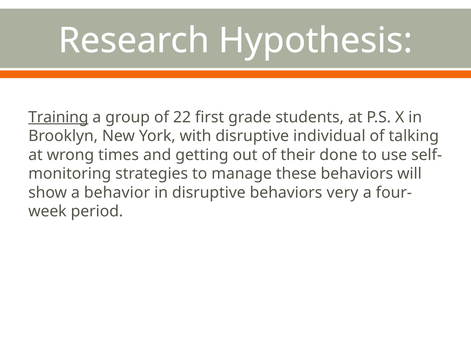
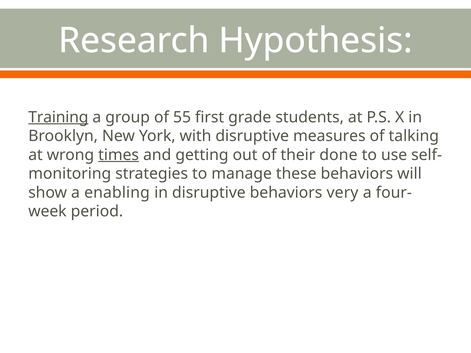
22: 22 -> 55
individual: individual -> measures
times underline: none -> present
behavior: behavior -> enabling
